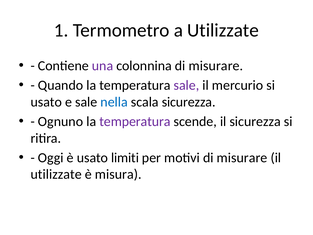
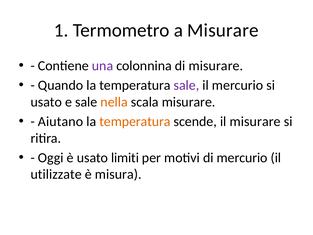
a Utilizzate: Utilizzate -> Misurare
nella colour: blue -> orange
scala sicurezza: sicurezza -> misurare
Ognuno: Ognuno -> Aiutano
temperatura at (135, 121) colour: purple -> orange
il sicurezza: sicurezza -> misurare
motivi di misurare: misurare -> mercurio
